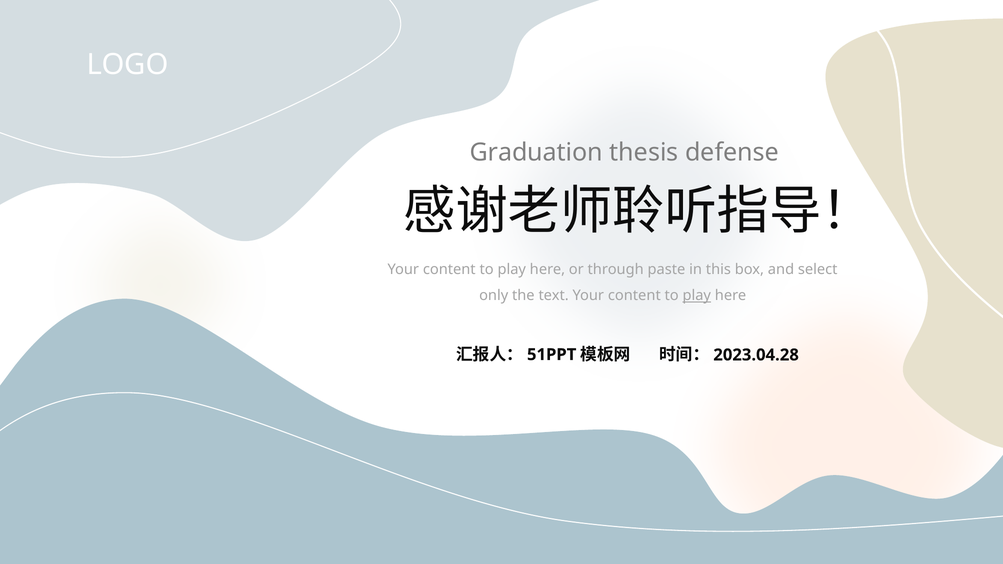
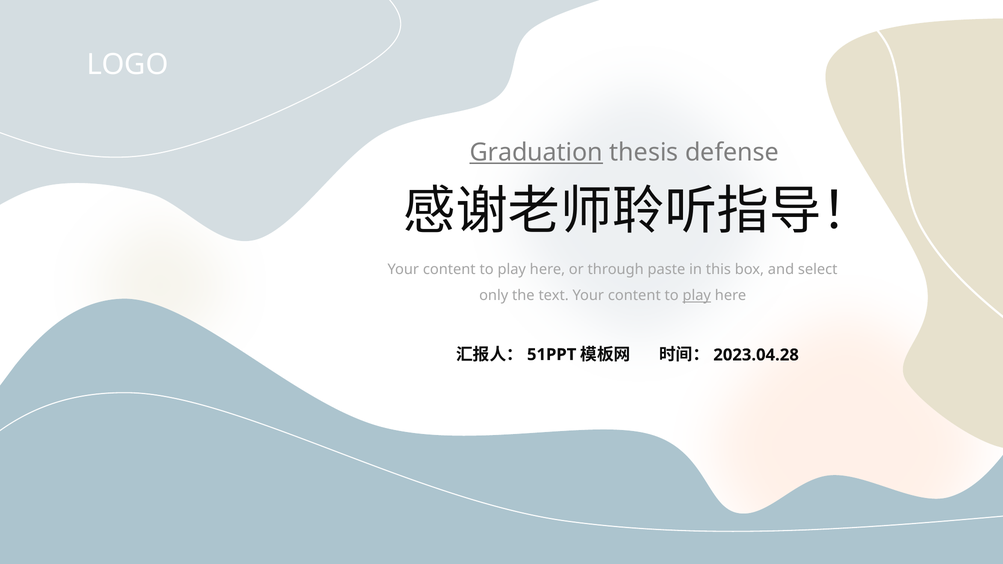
Graduation underline: none -> present
